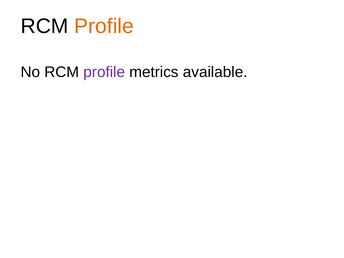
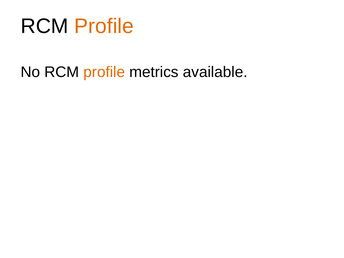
profile at (104, 72) colour: purple -> orange
